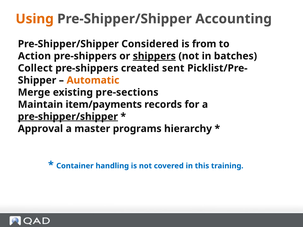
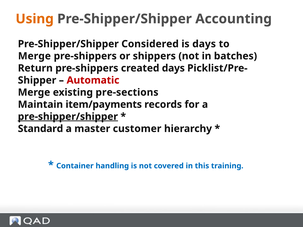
is from: from -> days
Action at (34, 56): Action -> Merge
shippers underline: present -> none
Collect: Collect -> Return
created sent: sent -> days
Automatic colour: orange -> red
Approval: Approval -> Standard
programs: programs -> customer
